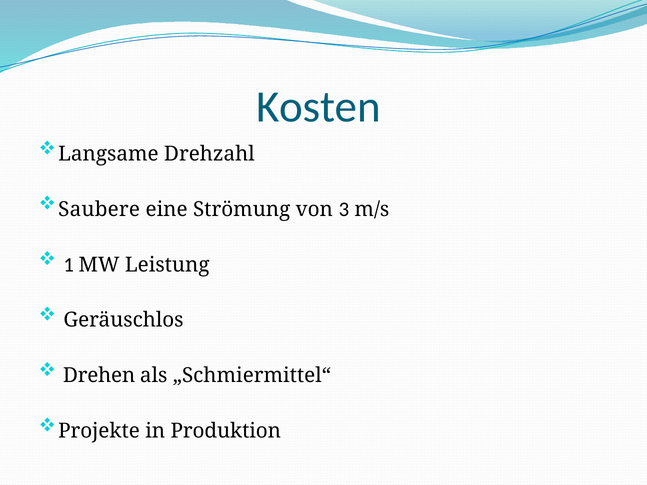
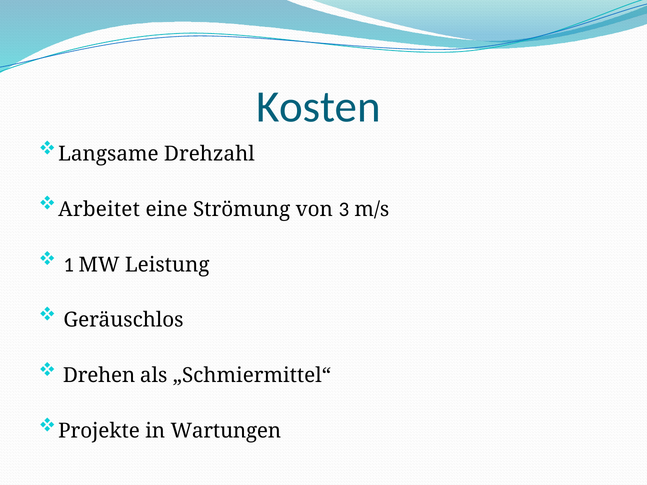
Saubere: Saubere -> Arbeitet
Produktion: Produktion -> Wartungen
